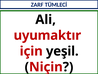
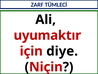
yeşil: yeşil -> diye
